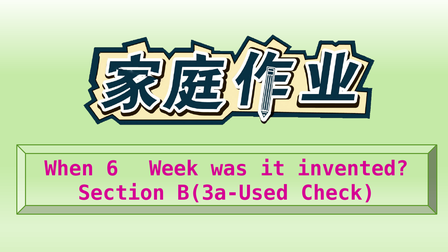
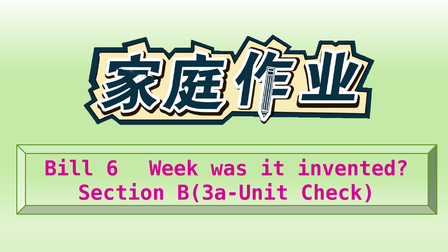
When: When -> Bill
B(3a-Used: B(3a-Used -> B(3a-Unit
